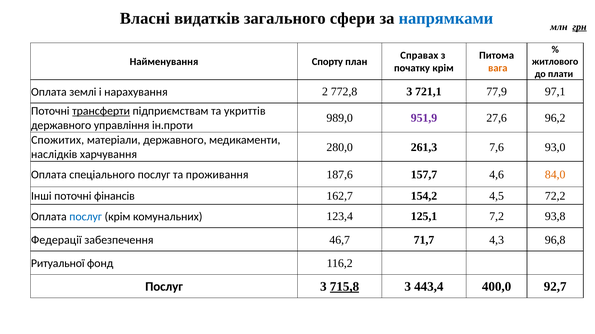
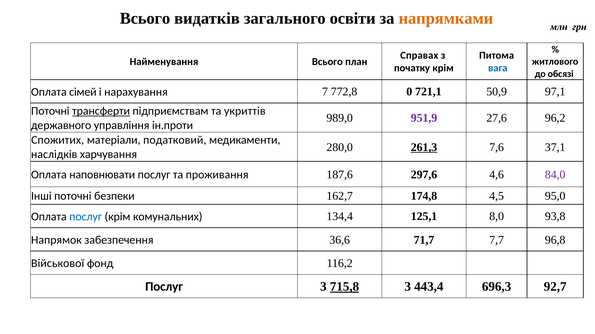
Власні at (145, 18): Власні -> Всього
сфери: сфери -> освіти
напрямками colour: blue -> orange
грн underline: present -> none
Найменування Спорту: Спорту -> Всього
вага colour: orange -> blue
плати: плати -> обсязі
землі: землі -> сімей
2: 2 -> 7
772,8 3: 3 -> 0
77,9: 77,9 -> 50,9
матеріали державного: державного -> податковий
261,3 underline: none -> present
93,0: 93,0 -> 37,1
спеціального: спеціального -> наповнювати
157,7: 157,7 -> 297,6
84,0 colour: orange -> purple
фінансів: фінансів -> безпеки
154,2: 154,2 -> 174,8
72,2: 72,2 -> 95,0
123,4: 123,4 -> 134,4
7,2: 7,2 -> 8,0
Федерації: Федерації -> Напрямок
46,7: 46,7 -> 36,6
4,3: 4,3 -> 7,7
Ритуальної: Ритуальної -> Військової
400,0: 400,0 -> 696,3
